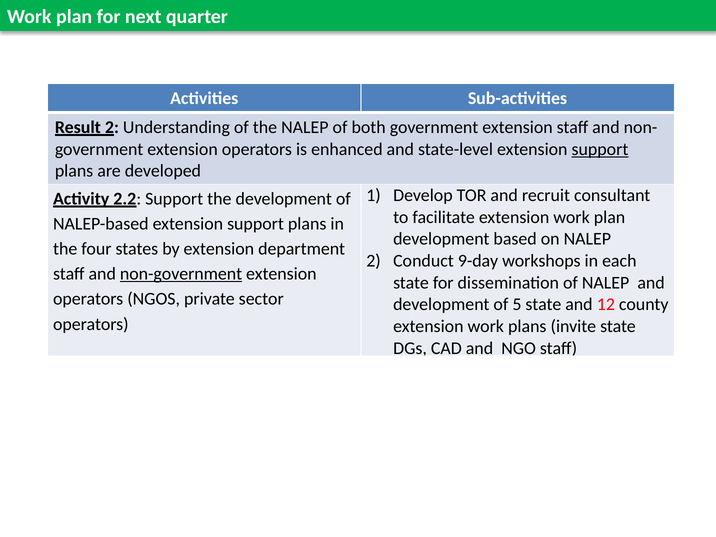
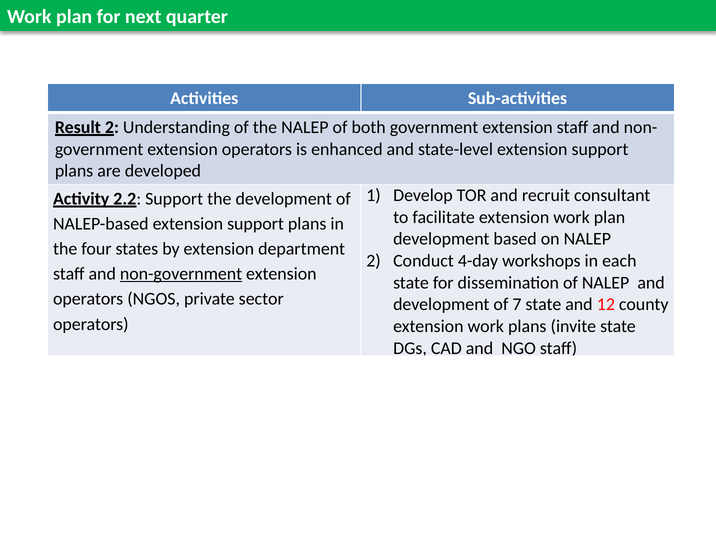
support at (600, 149) underline: present -> none
9-day: 9-day -> 4-day
5: 5 -> 7
